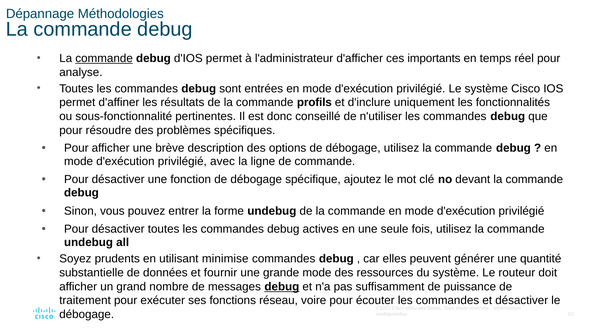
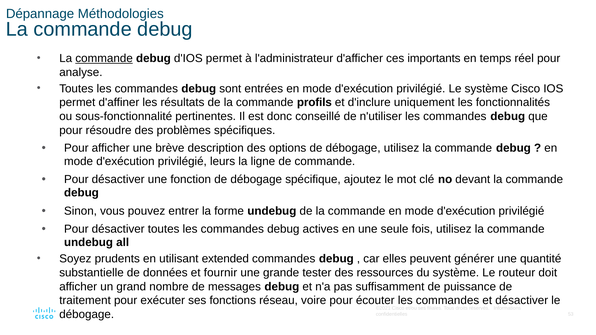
avec: avec -> leurs
minimise: minimise -> extended
grande mode: mode -> tester
debug at (282, 287) underline: present -> none
